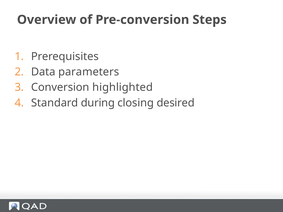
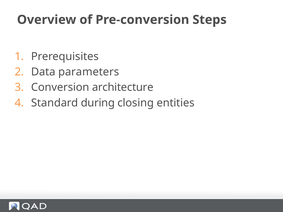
highlighted: highlighted -> architecture
desired: desired -> entities
